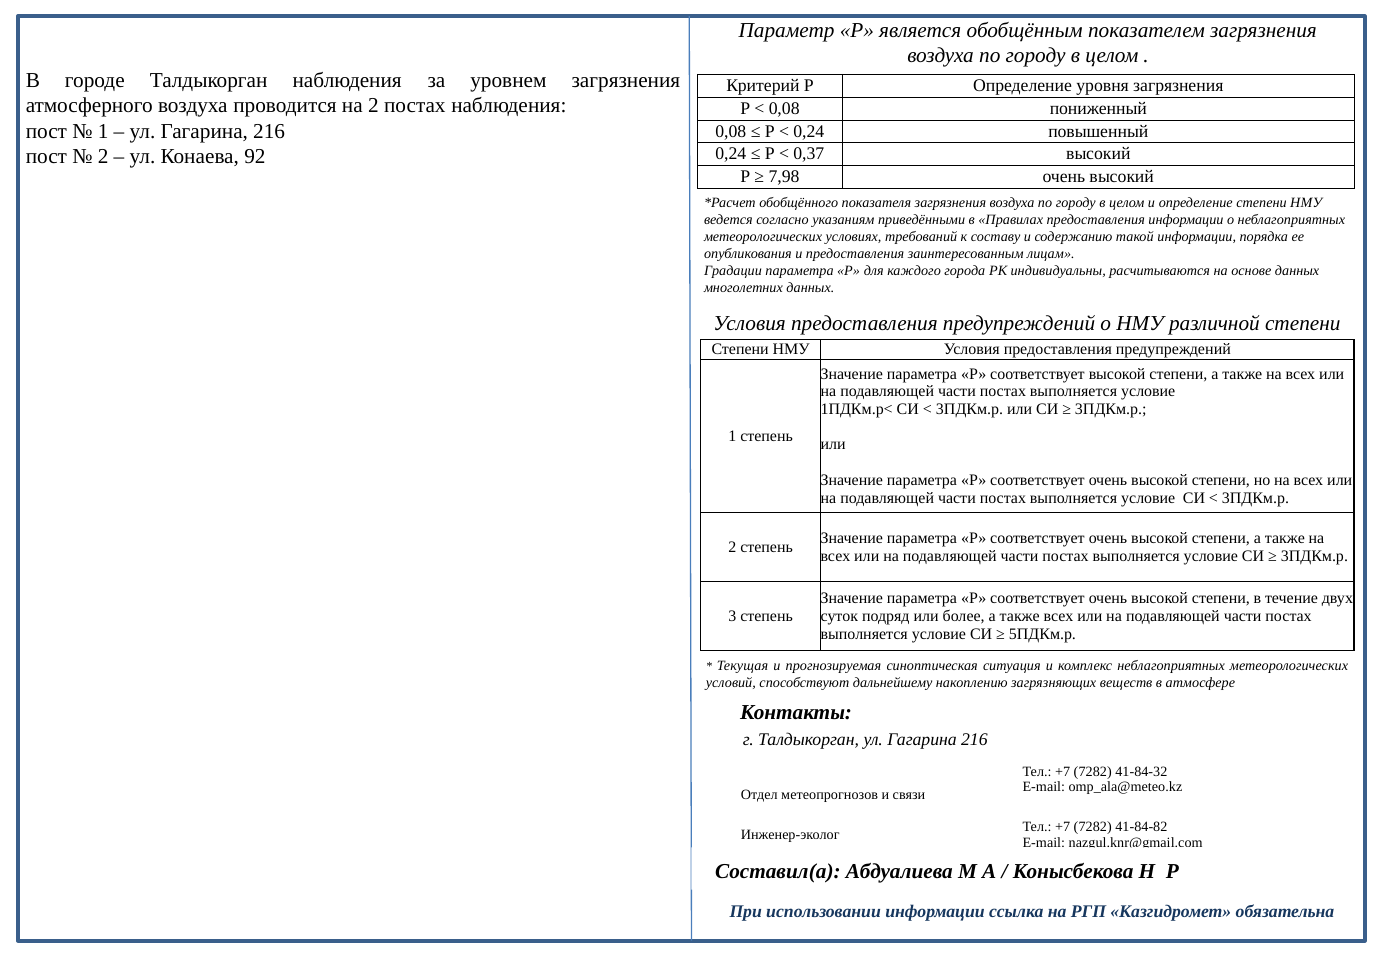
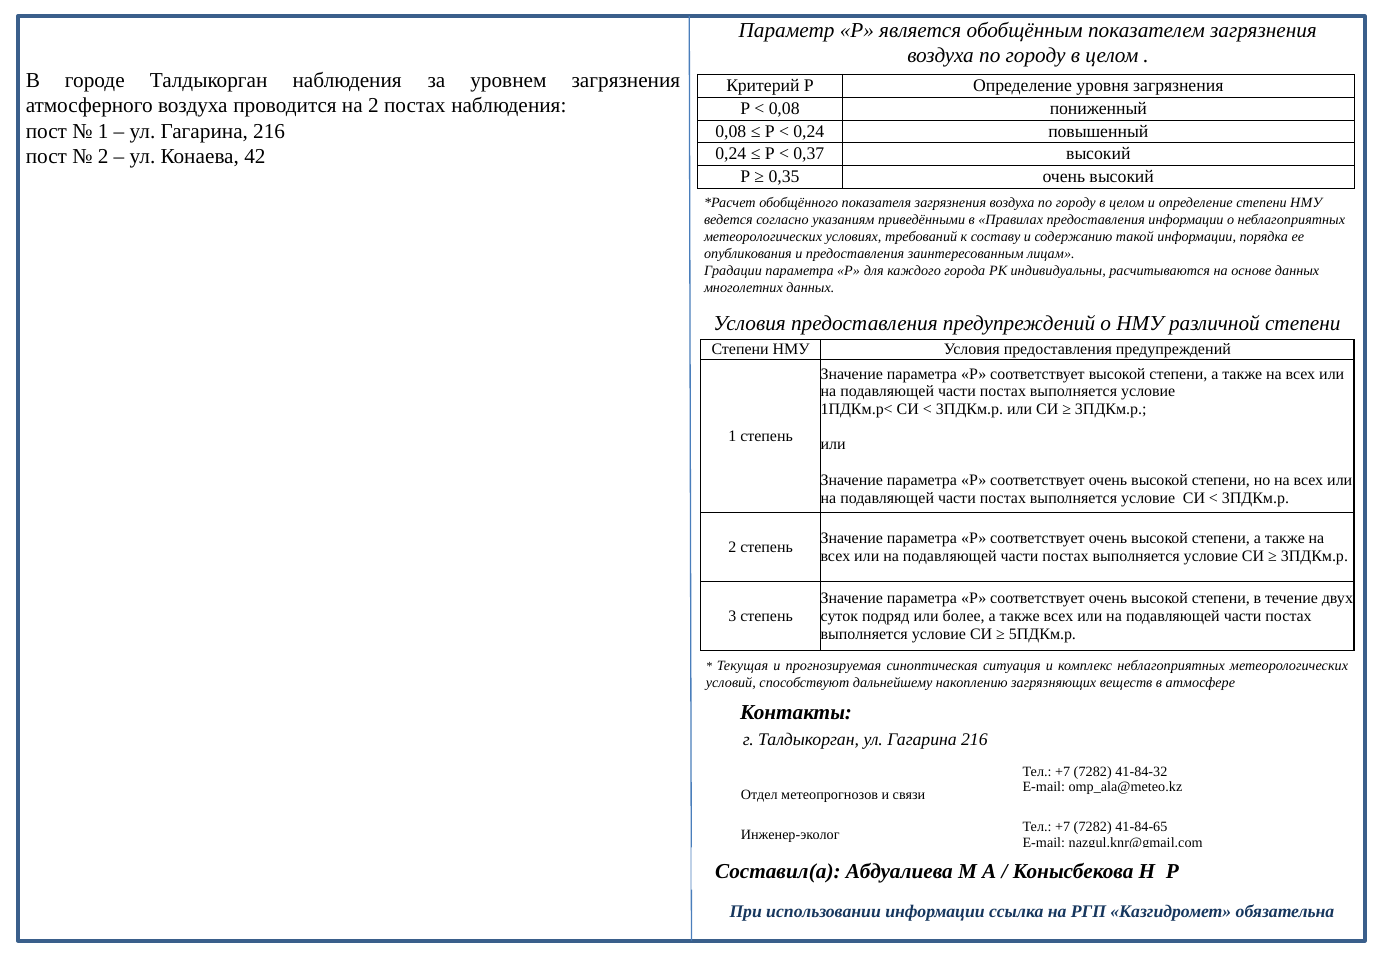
92: 92 -> 42
7,98: 7,98 -> 0,35
41-84-82: 41-84-82 -> 41-84-65
